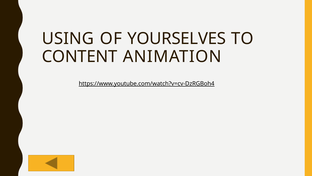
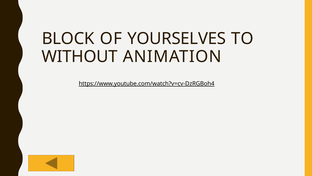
USING: USING -> BLOCK
CONTENT: CONTENT -> WITHOUT
